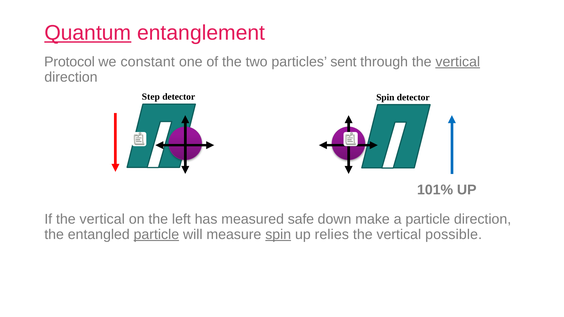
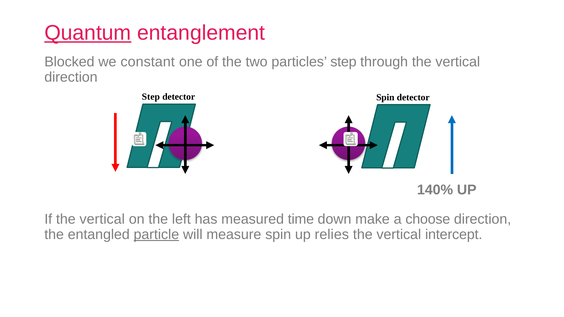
Protocol: Protocol -> Blocked
particles sent: sent -> step
vertical at (458, 62) underline: present -> none
101%: 101% -> 140%
safe: safe -> time
a particle: particle -> choose
spin at (278, 235) underline: present -> none
possible: possible -> intercept
